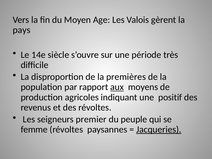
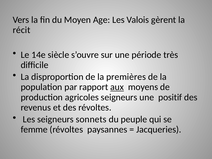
pays: pays -> récit
agricoles indiquant: indiquant -> seigneurs
premier: premier -> sonnets
Jacqueries underline: present -> none
